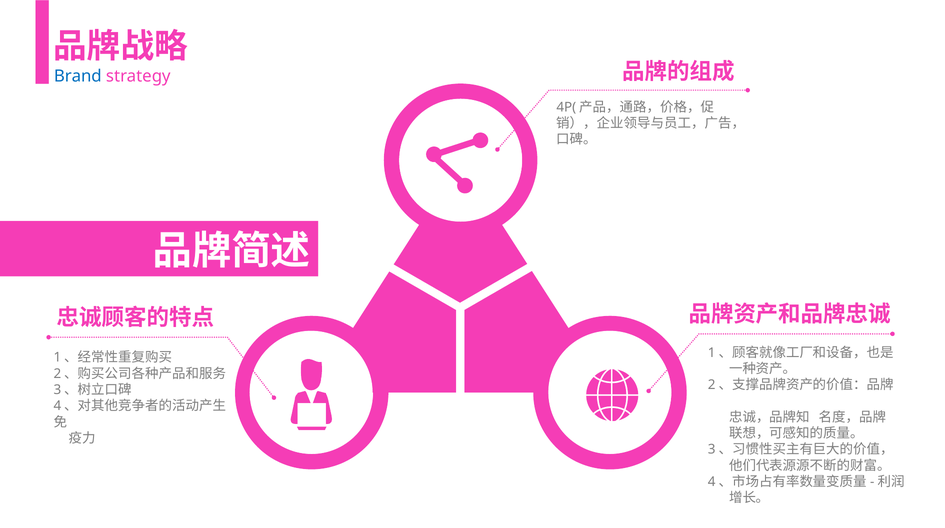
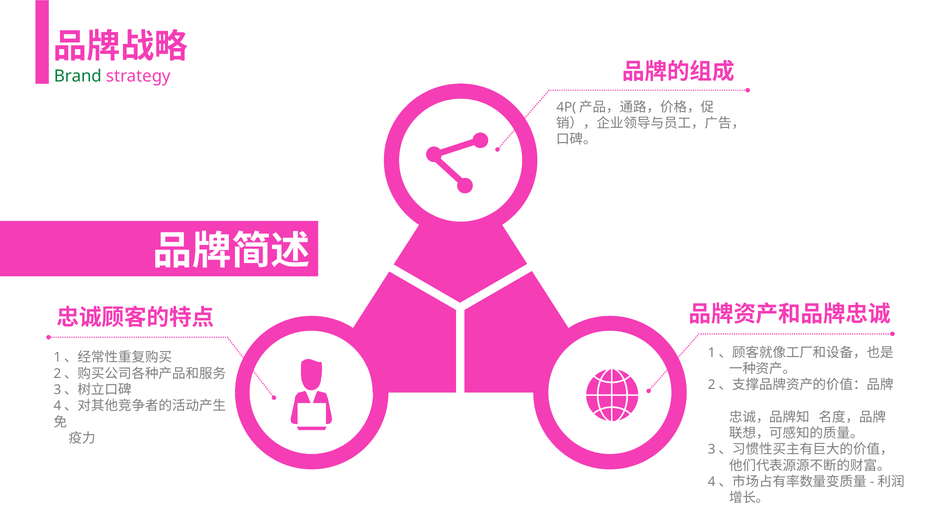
Brand colour: blue -> green
